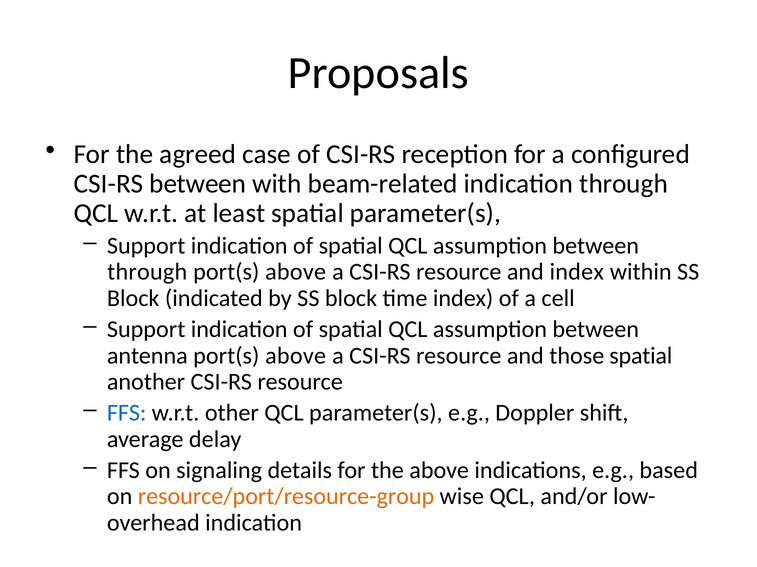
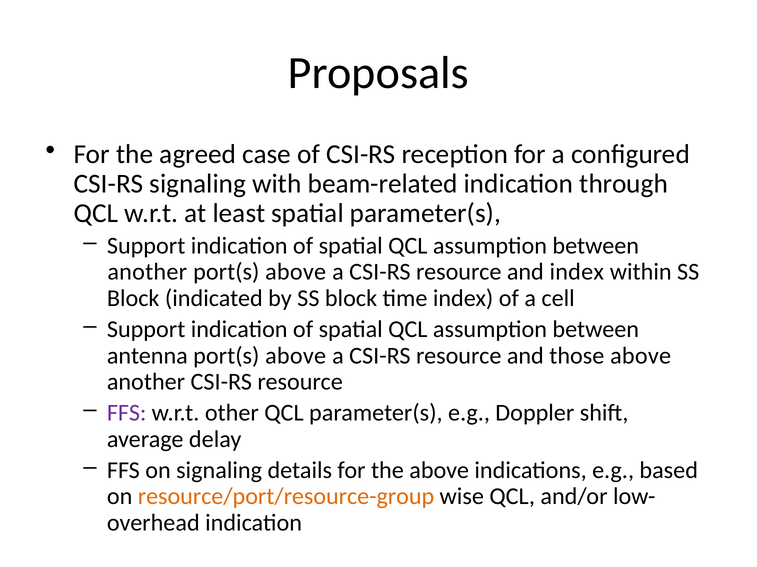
CSI-RS between: between -> signaling
through at (147, 272): through -> another
those spatial: spatial -> above
FFS at (127, 414) colour: blue -> purple
